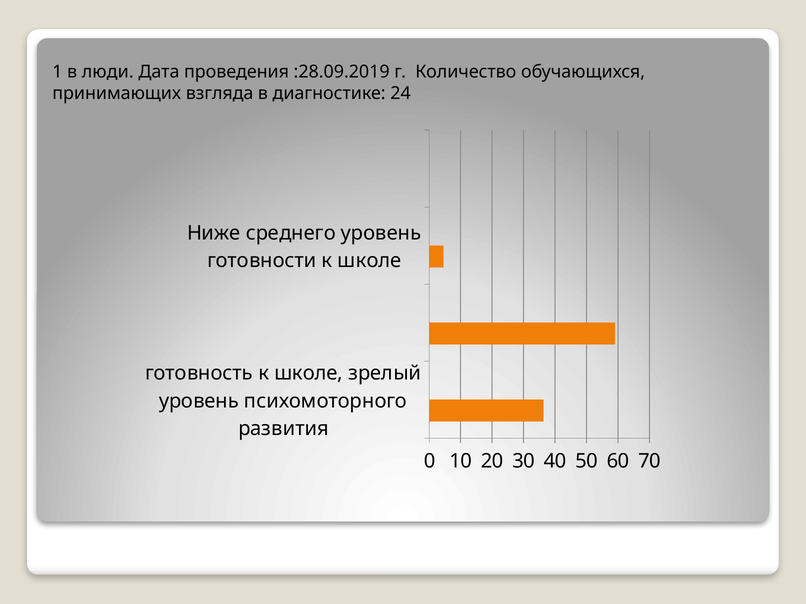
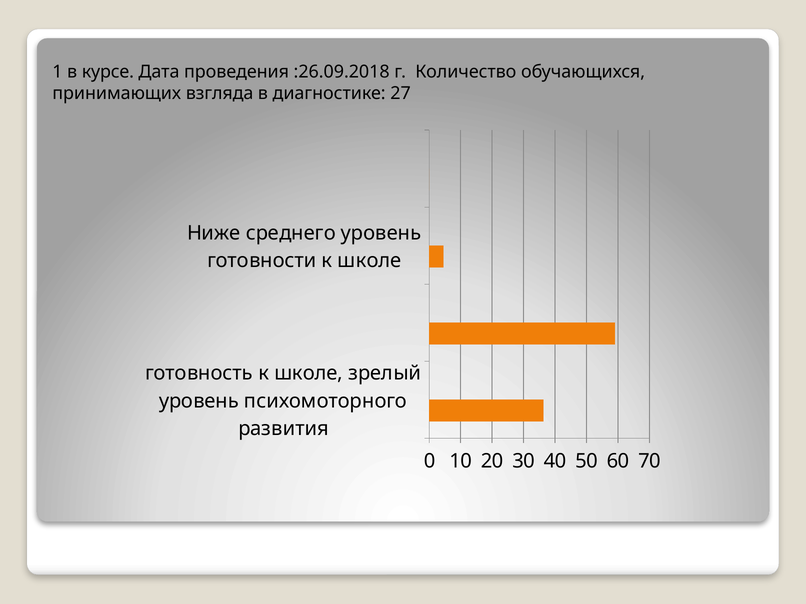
люди: люди -> курсе
:28.09.2019: :28.09.2019 -> :26.09.2018
24: 24 -> 27
